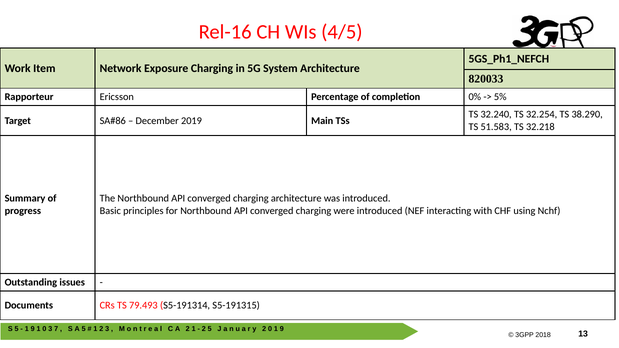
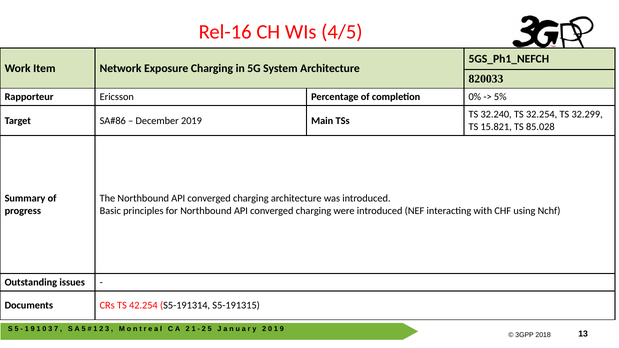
38.290: 38.290 -> 32.299
51.583: 51.583 -> 15.821
32.218: 32.218 -> 85.028
79.493: 79.493 -> 42.254
